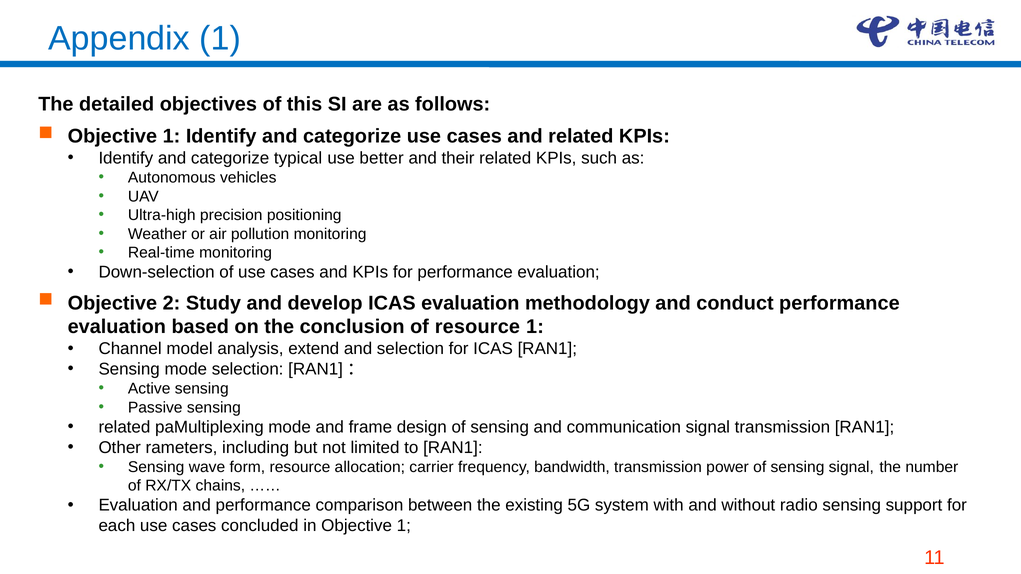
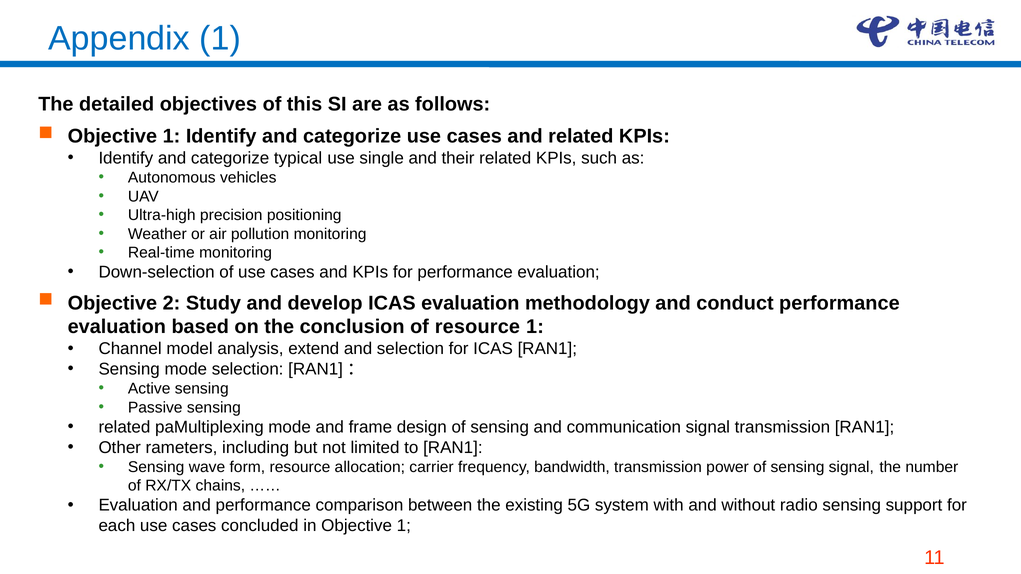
better: better -> single
